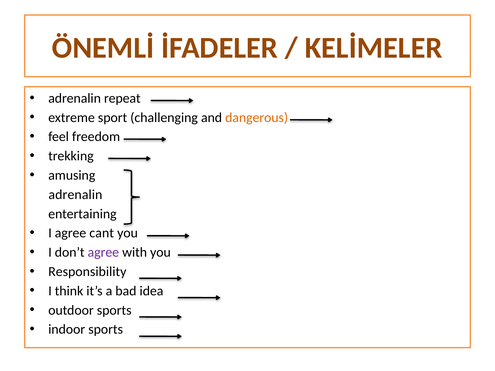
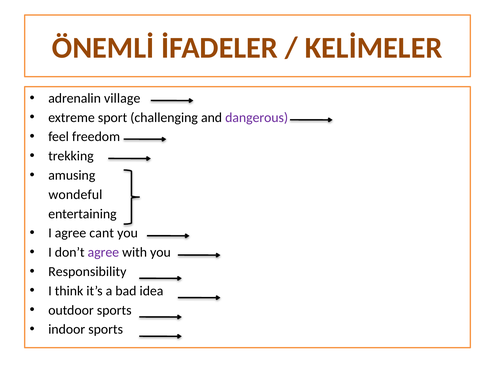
repeat: repeat -> village
dangerous colour: orange -> purple
adrenalin at (75, 195): adrenalin -> wondeful
